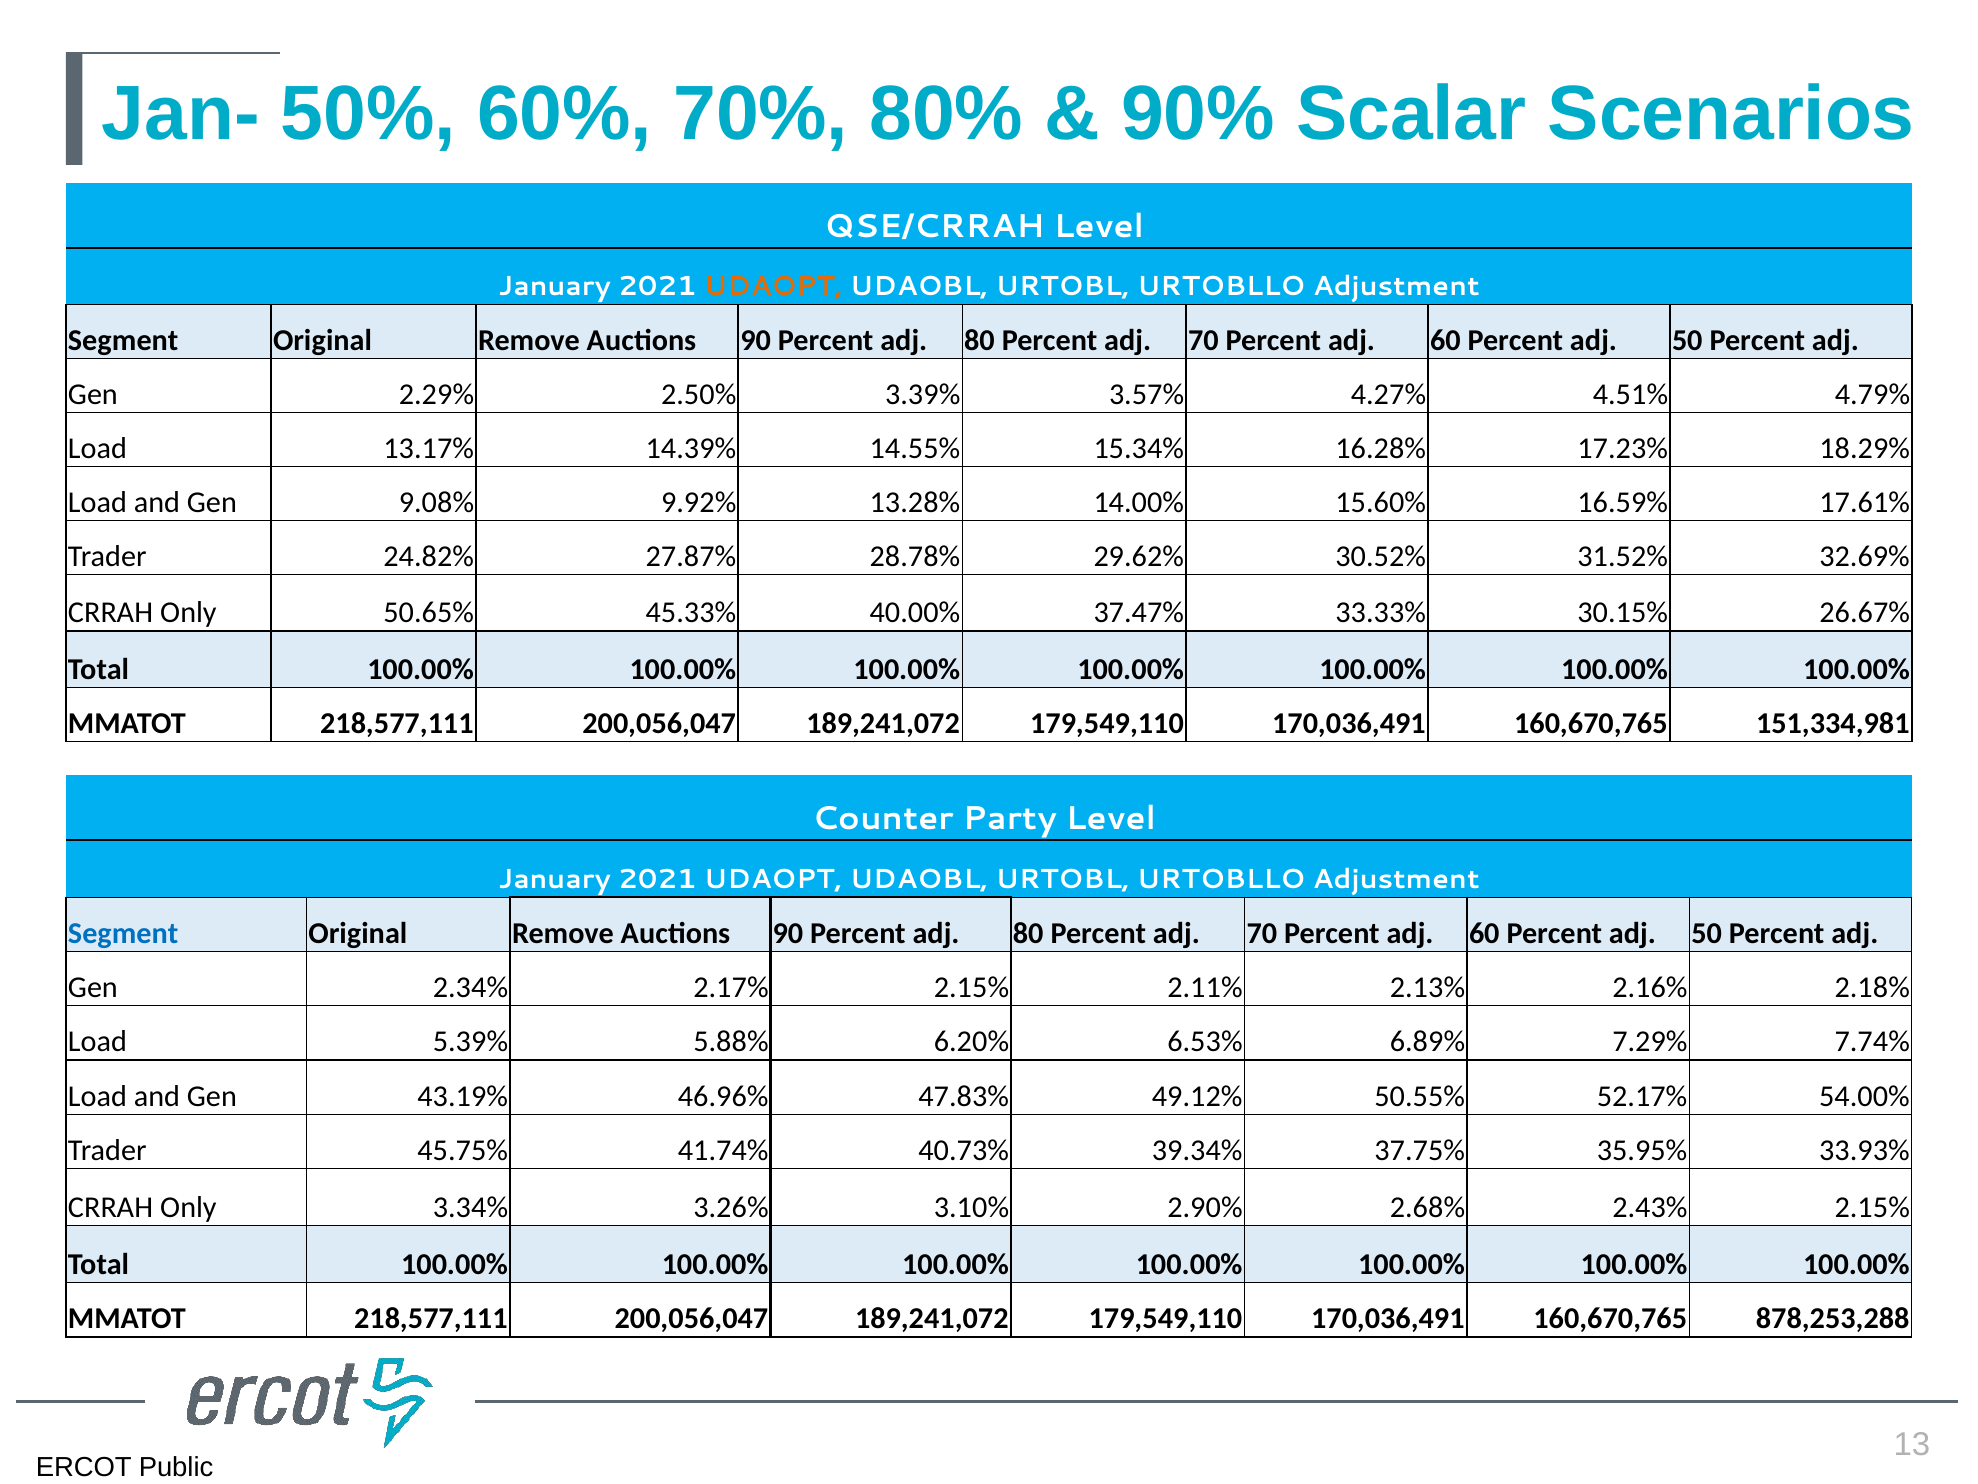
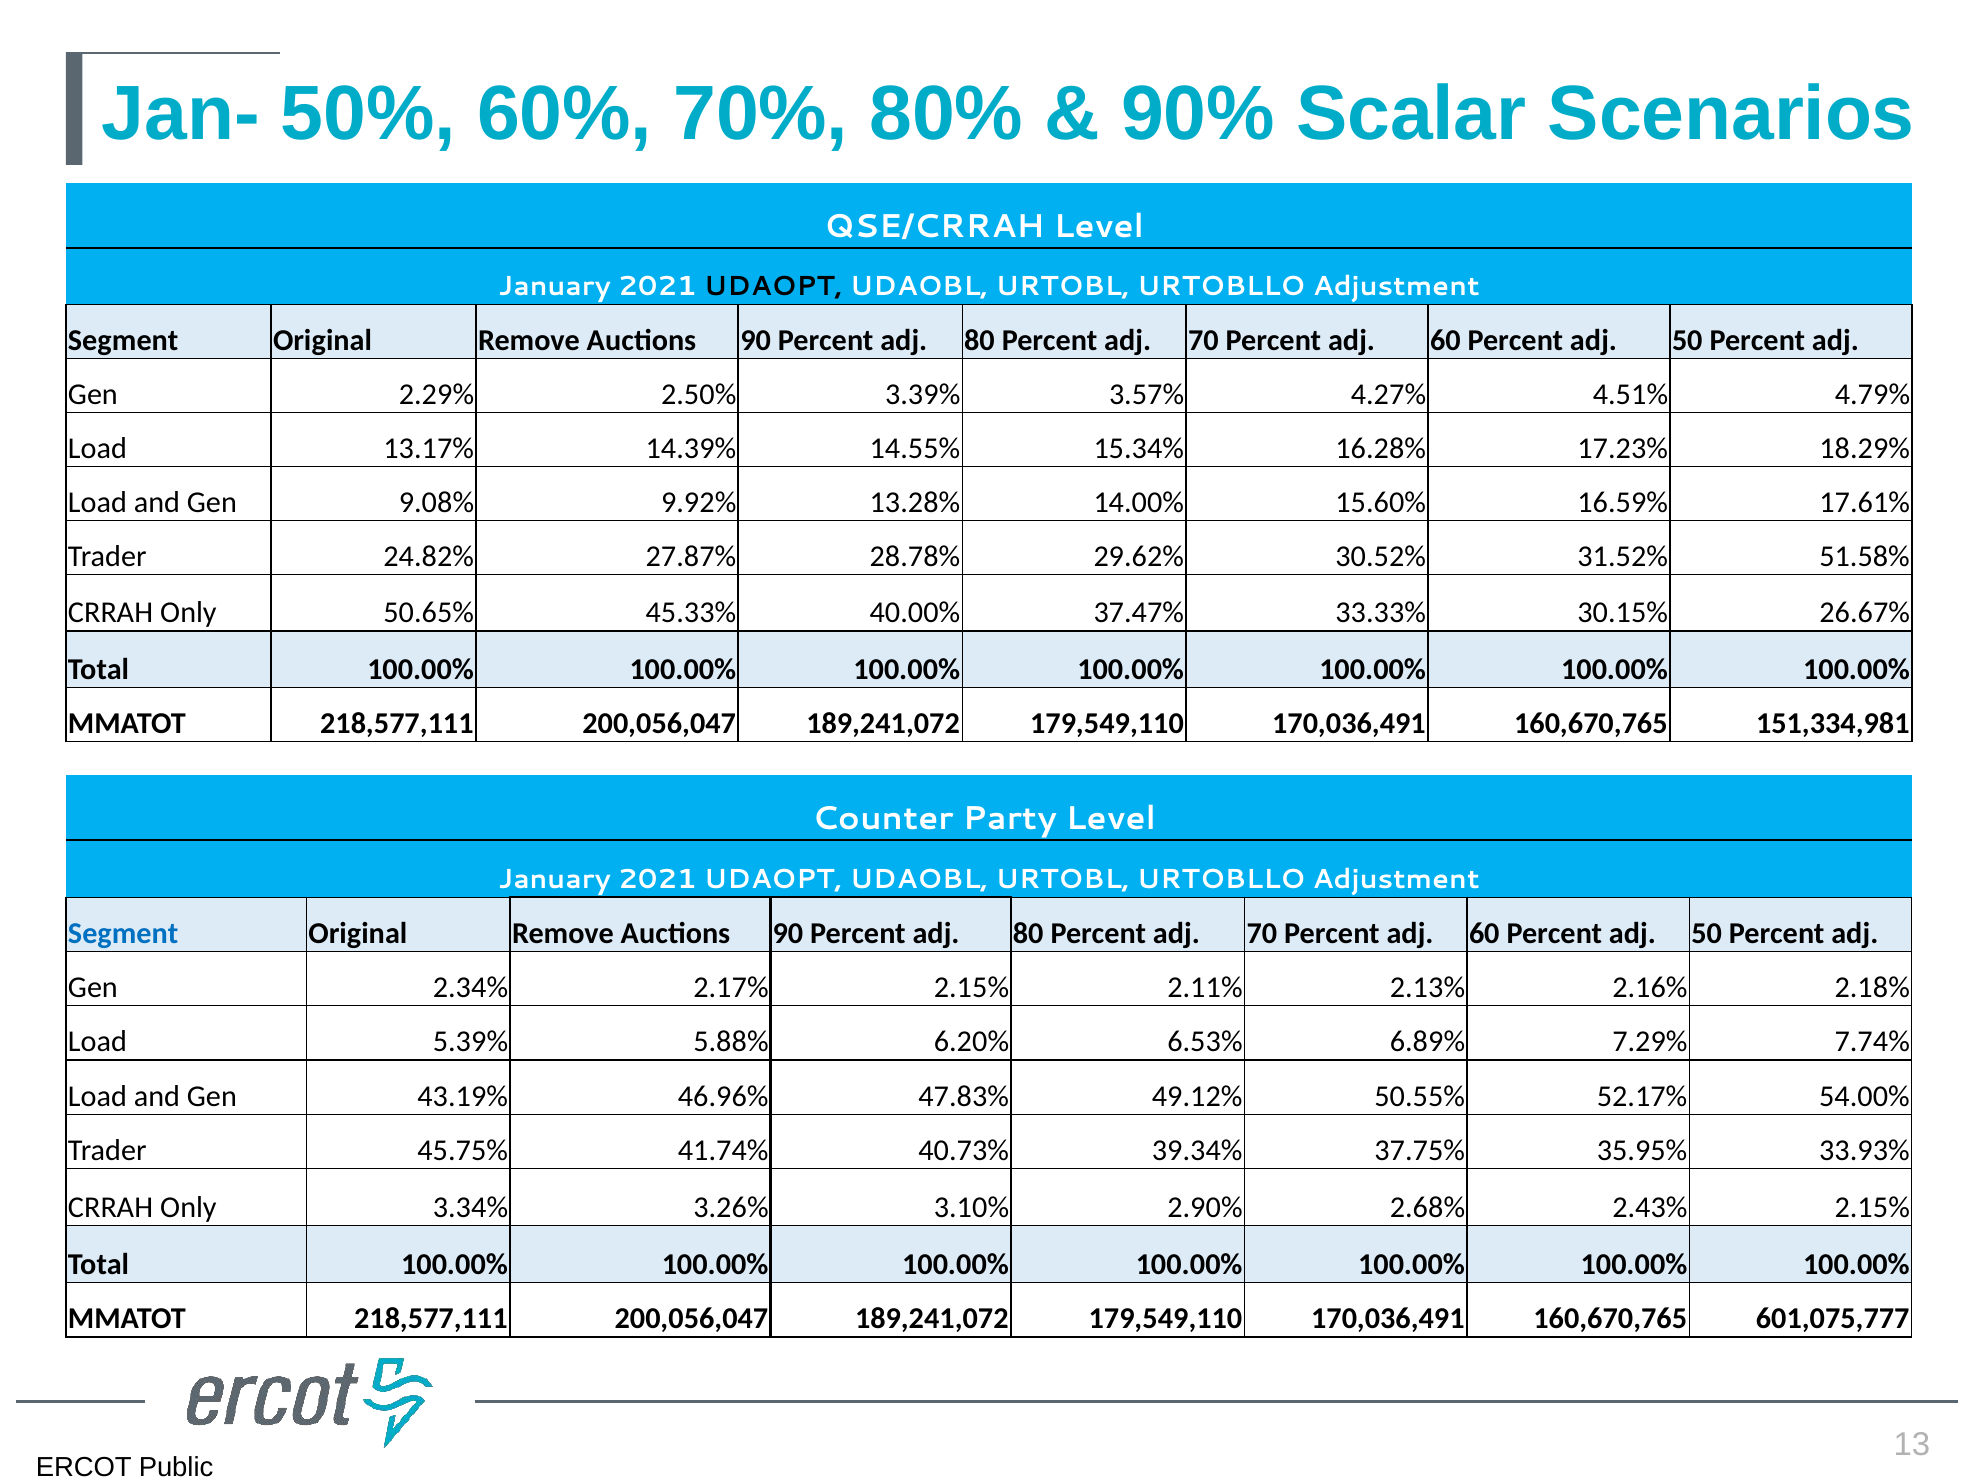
UDAOPT at (773, 287) colour: orange -> black
32.69%: 32.69% -> 51.58%
878,253,288: 878,253,288 -> 601,075,777
